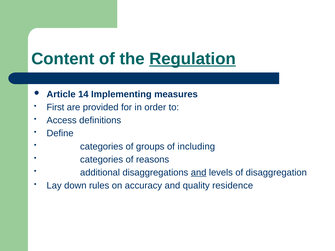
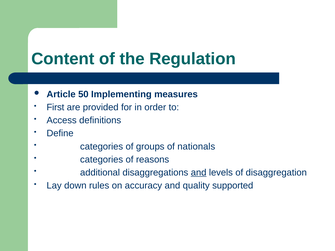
Regulation underline: present -> none
14: 14 -> 50
including: including -> nationals
residence: residence -> supported
